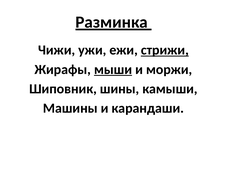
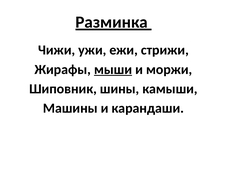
стрижи underline: present -> none
